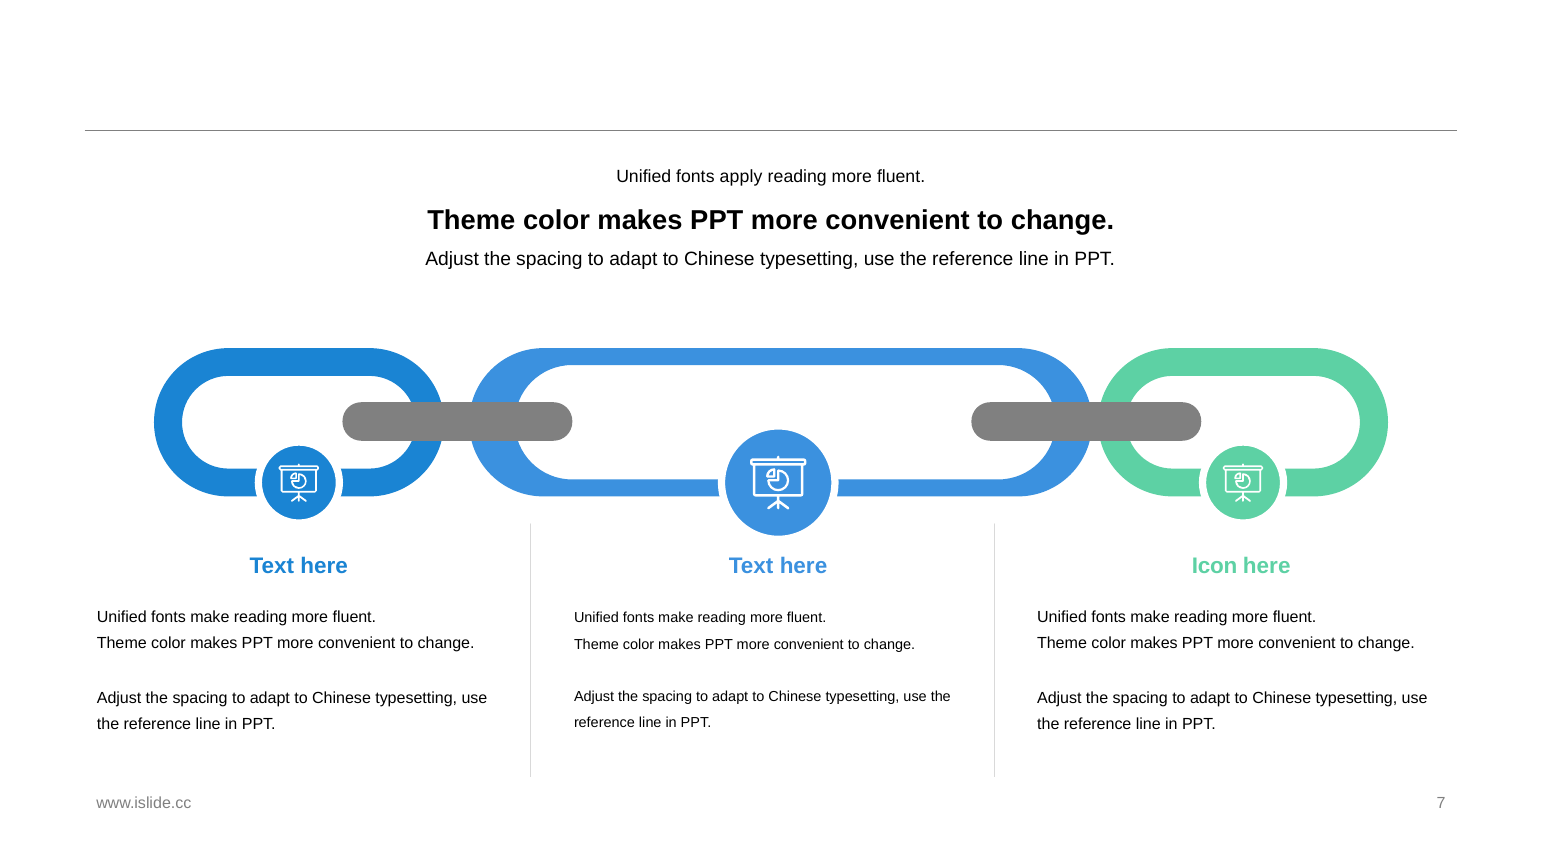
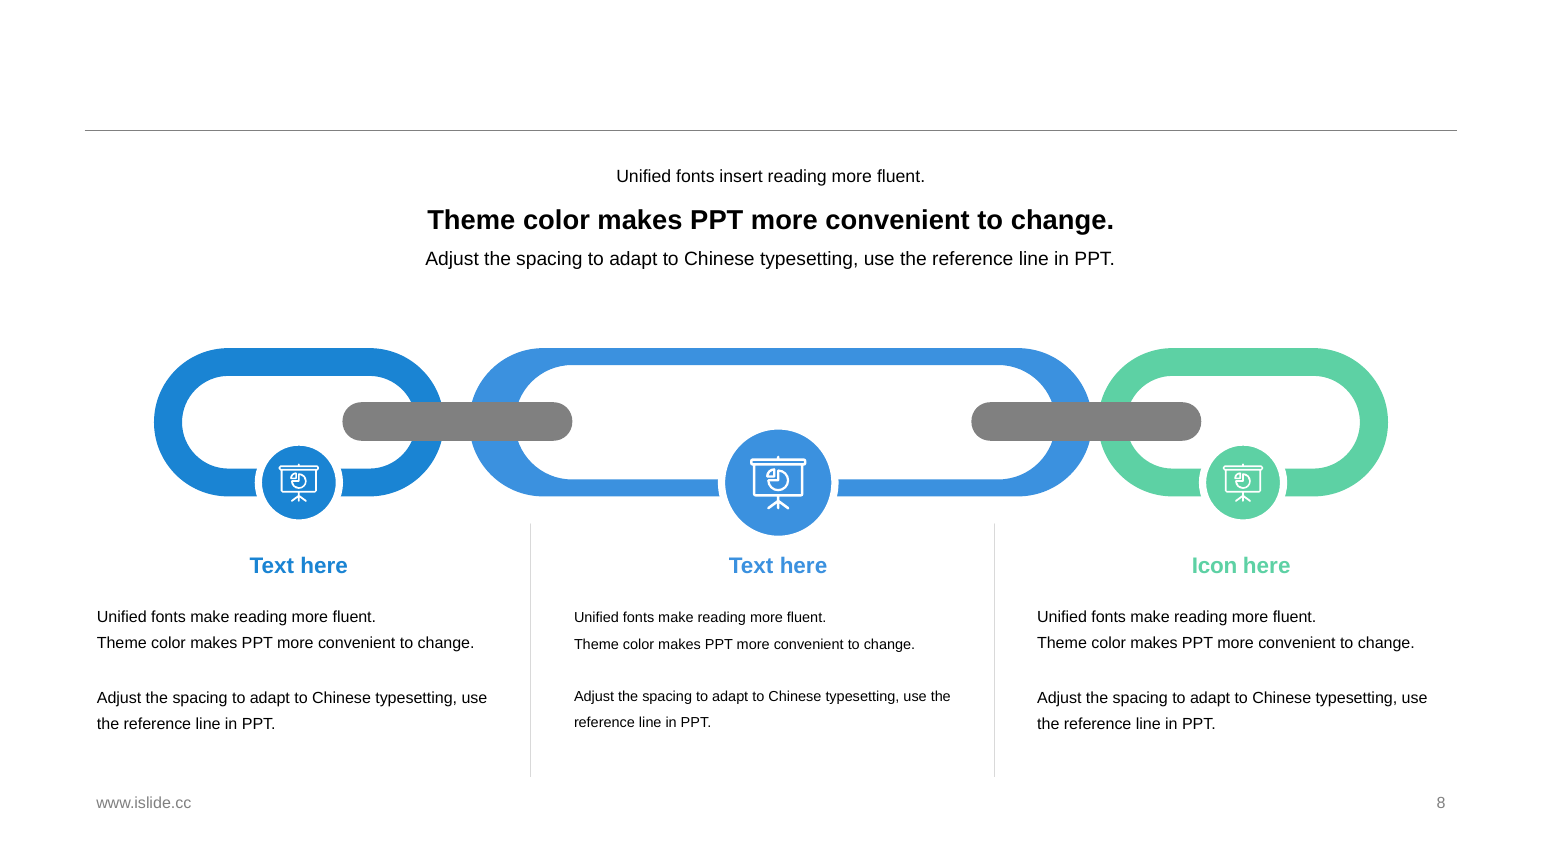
apply: apply -> insert
7: 7 -> 8
